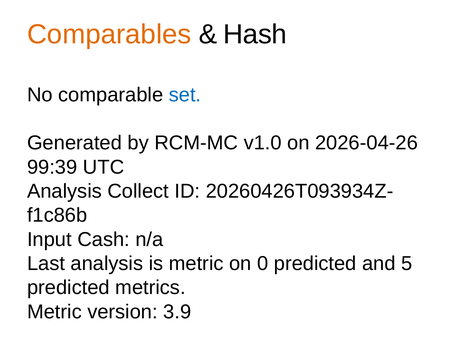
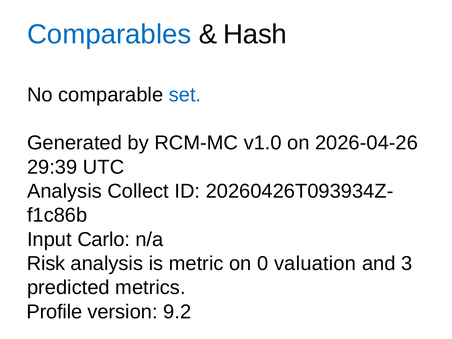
Comparables colour: orange -> blue
99:39: 99:39 -> 29:39
Cash: Cash -> Carlo
Last: Last -> Risk
0 predicted: predicted -> valuation
5: 5 -> 3
Metric at (54, 312): Metric -> Profile
3.9: 3.9 -> 9.2
